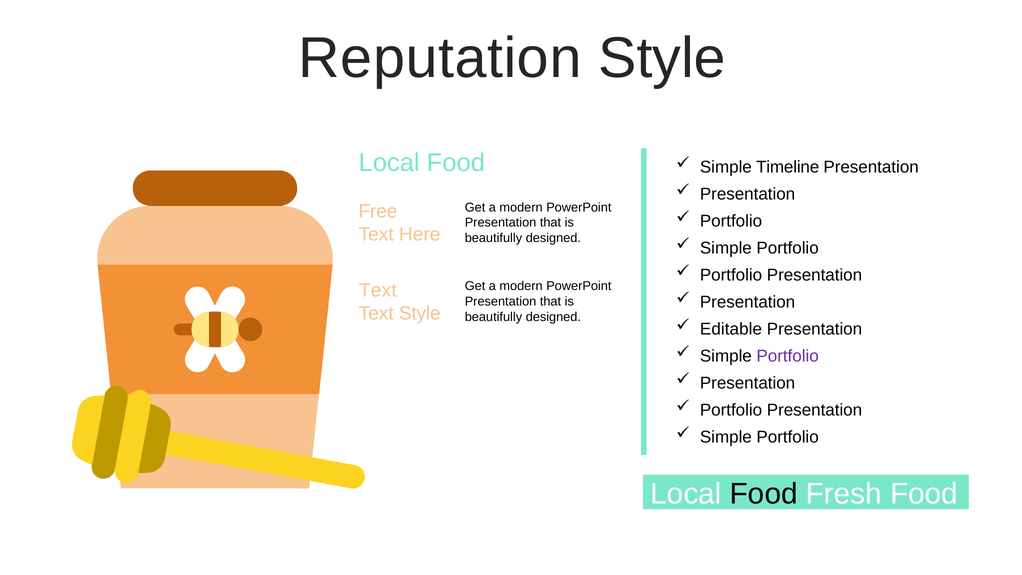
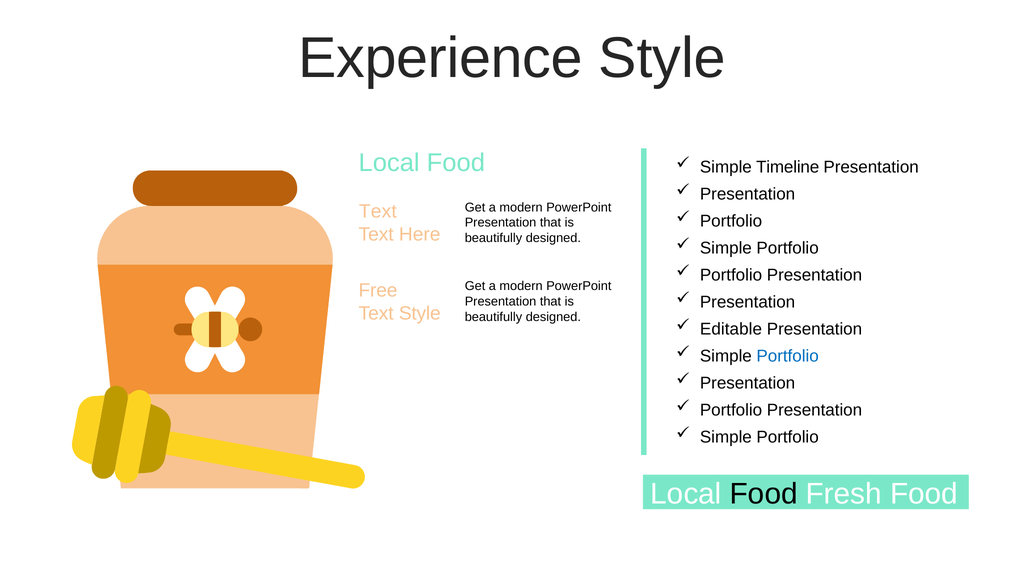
Reputation: Reputation -> Experience
Free at (378, 212): Free -> Text
Text at (378, 290): Text -> Free
Portfolio at (788, 356) colour: purple -> blue
